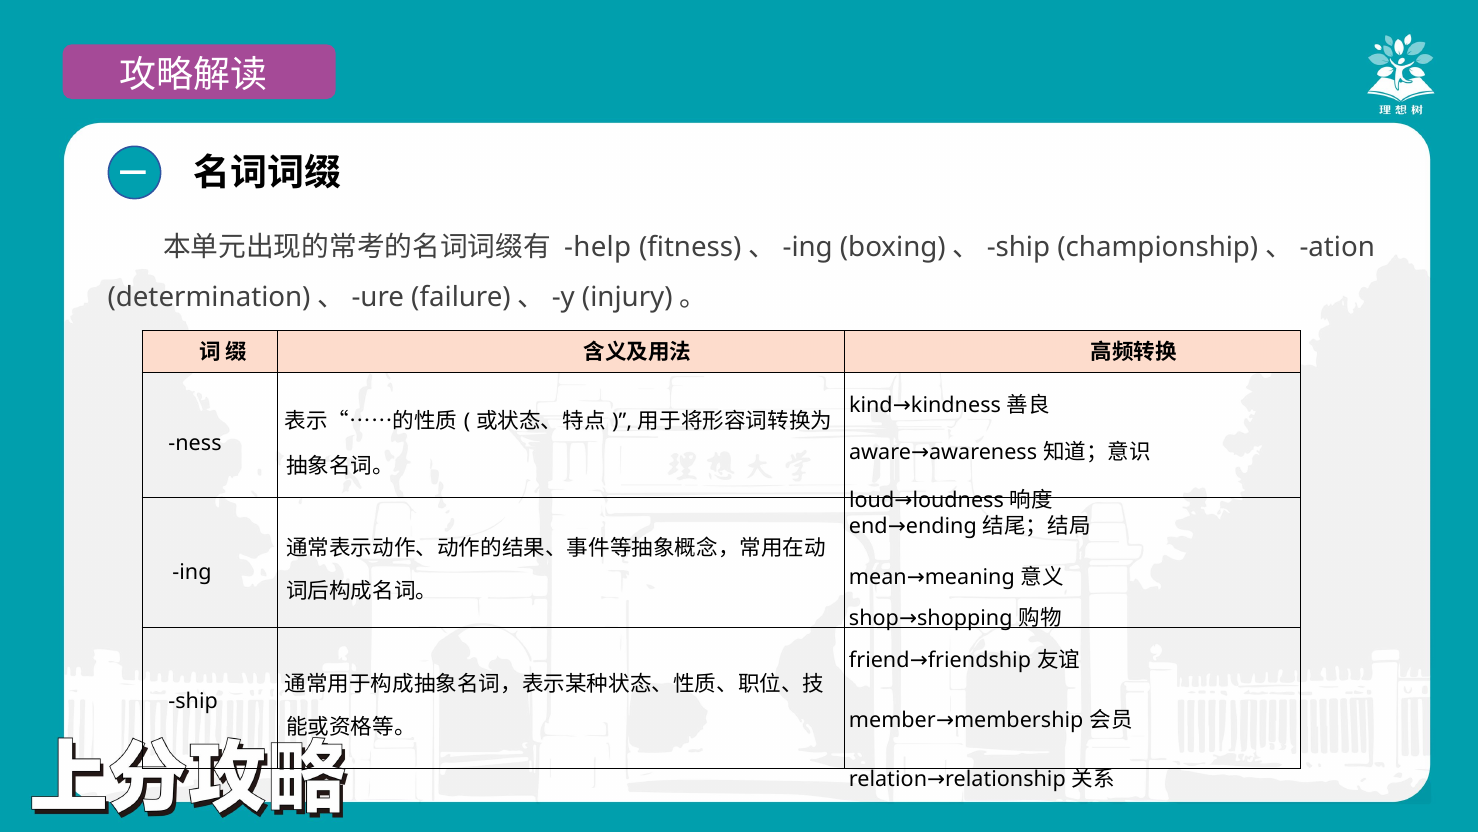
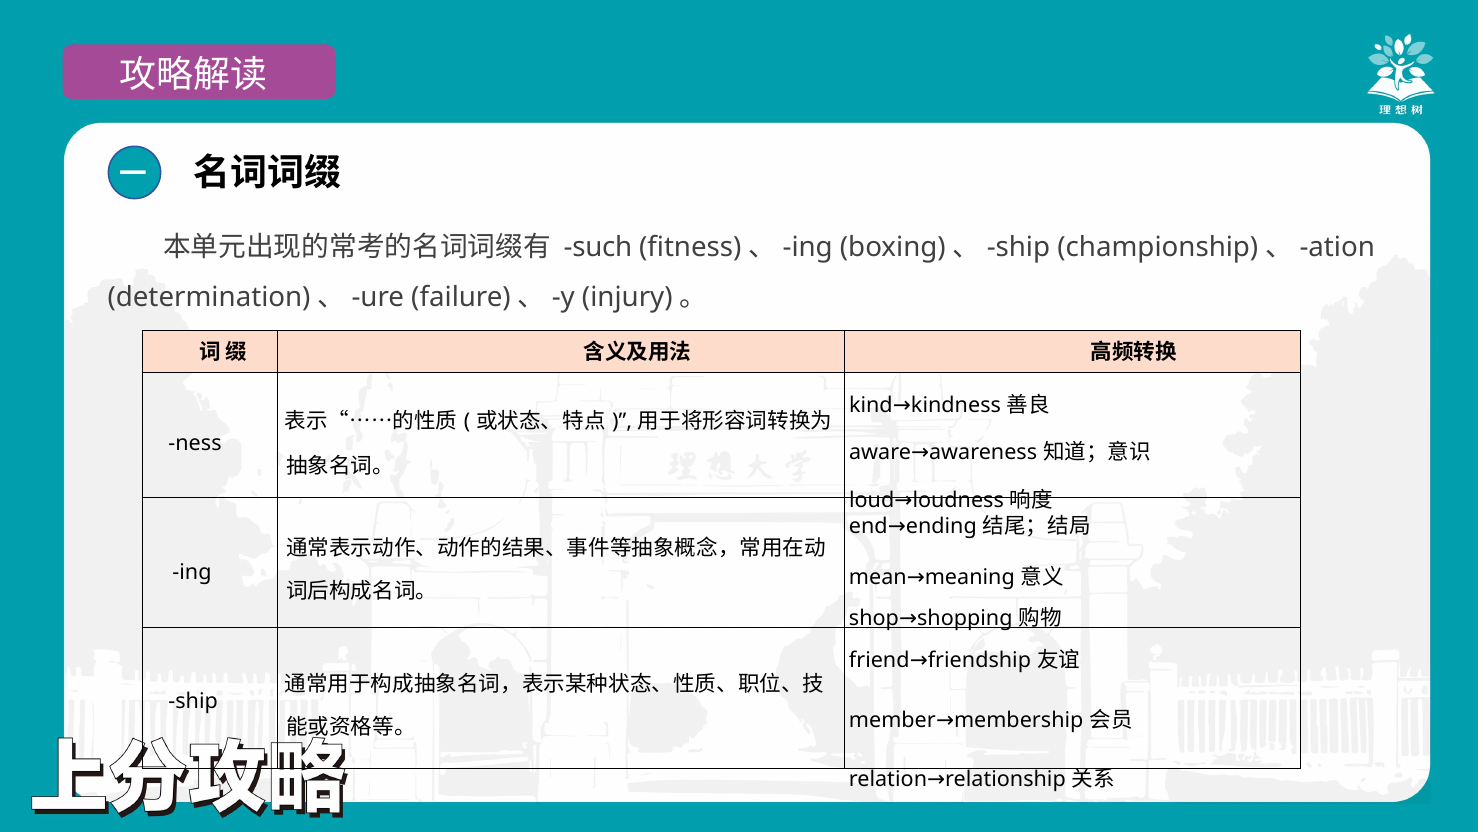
help: help -> such
